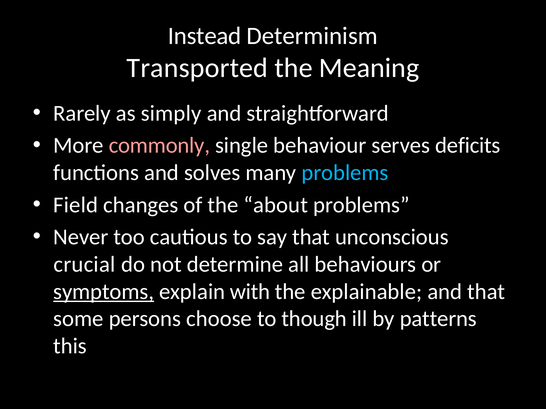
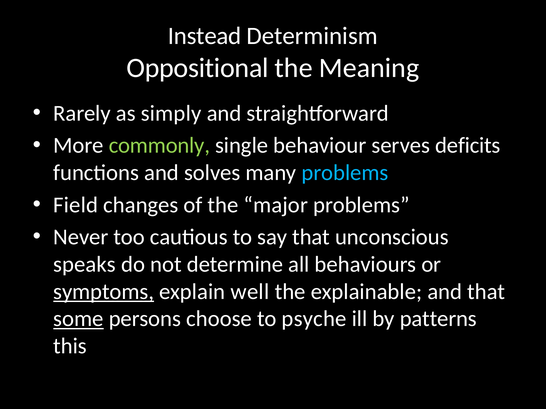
Transported: Transported -> Oppositional
commonly colour: pink -> light green
about: about -> major
crucial: crucial -> speaks
with: with -> well
some underline: none -> present
though: though -> psyche
